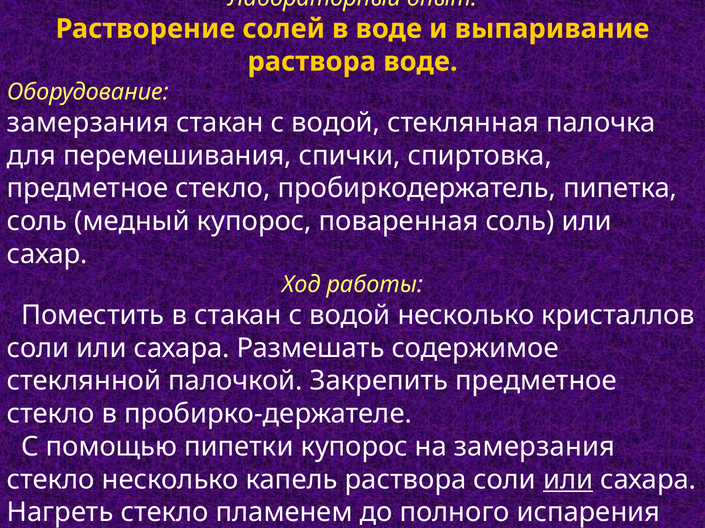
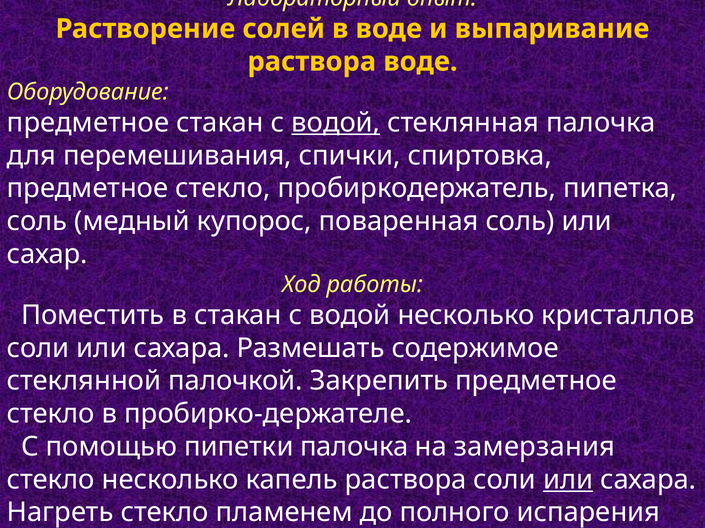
замерзания at (88, 123): замерзания -> предметное
водой at (336, 123) underline: none -> present
пипетки купорос: купорос -> палочка
